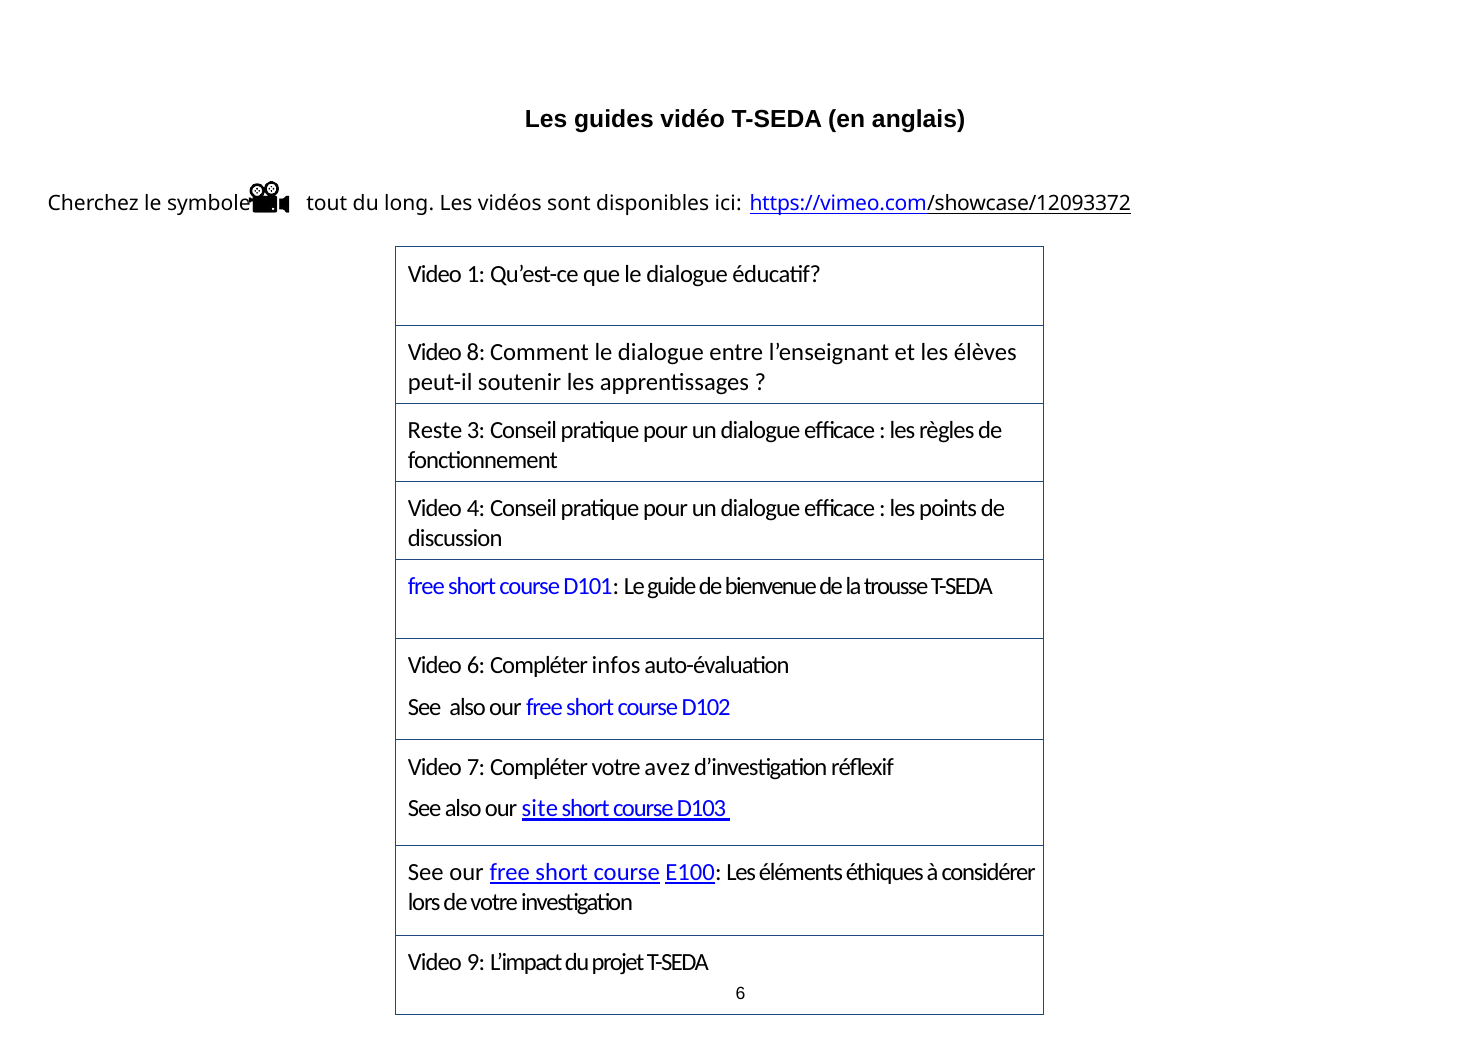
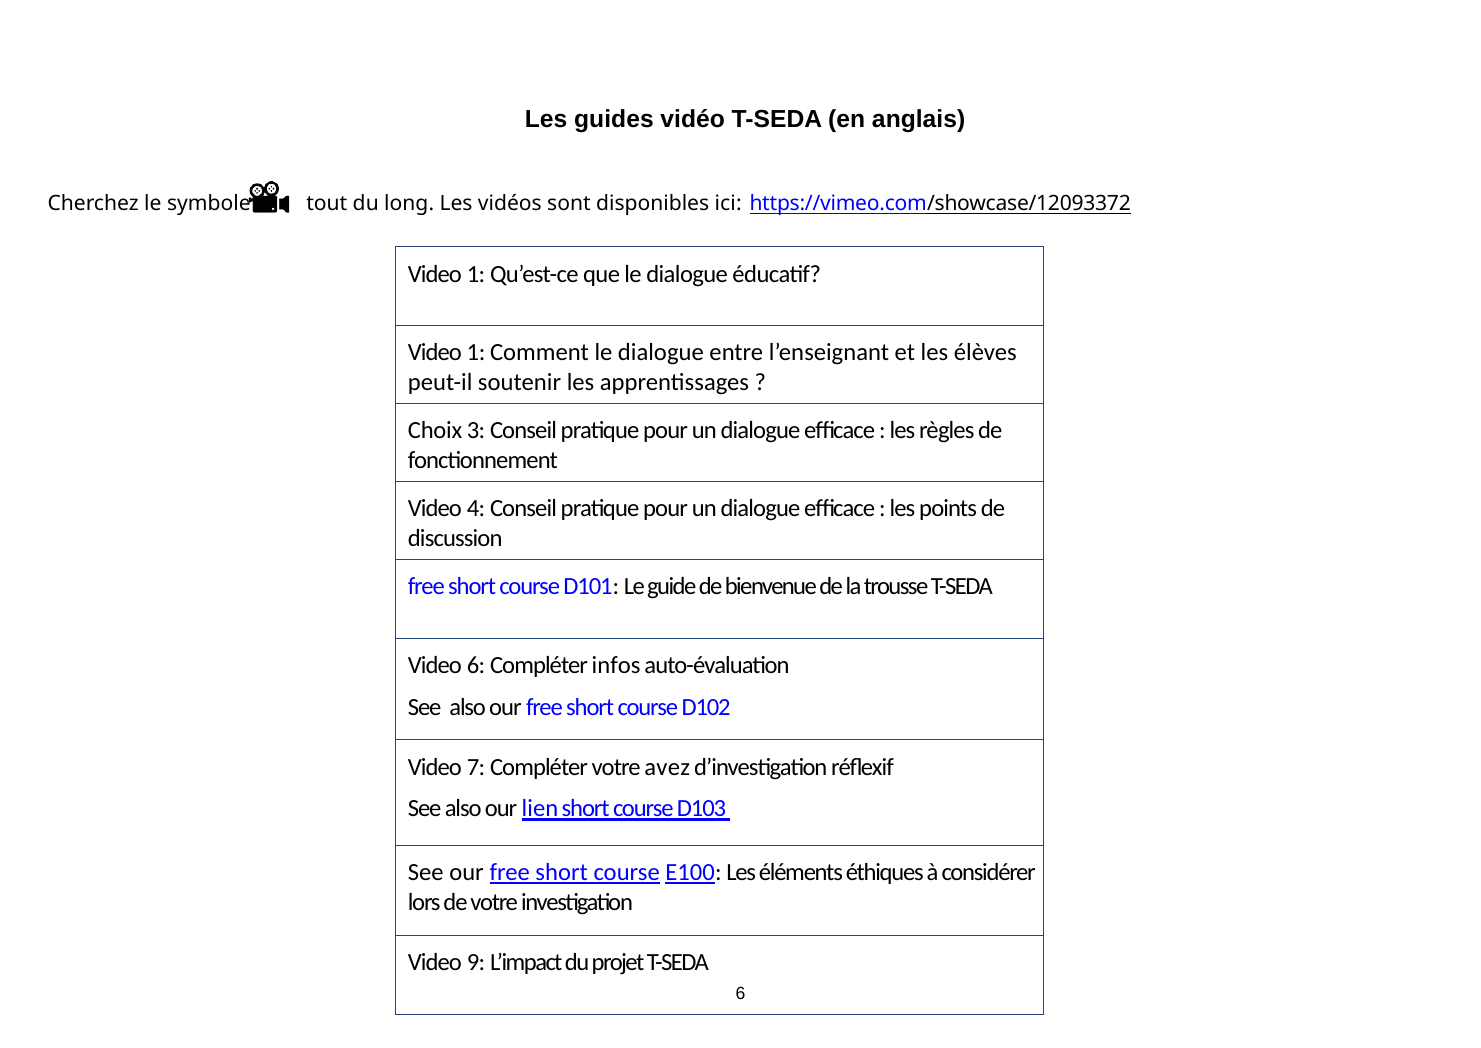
8 at (476, 352): 8 -> 1
Reste: Reste -> Choix
site: site -> lien
